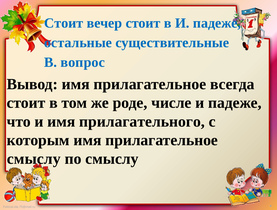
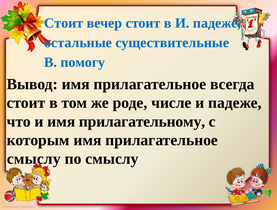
вопрос: вопрос -> помогу
прилагательного: прилагательного -> прилагательному
